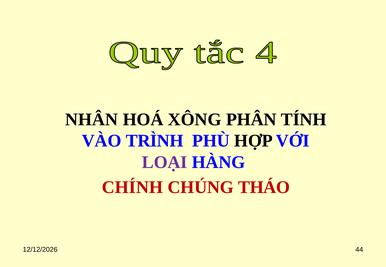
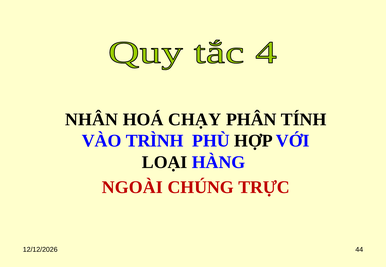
XÔNG: XÔNG -> CHẠY
LOẠI colour: purple -> black
CHÍNH: CHÍNH -> NGOÀI
THÁO: THÁO -> TRỰC
